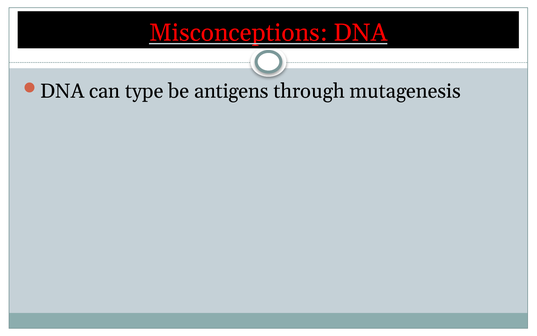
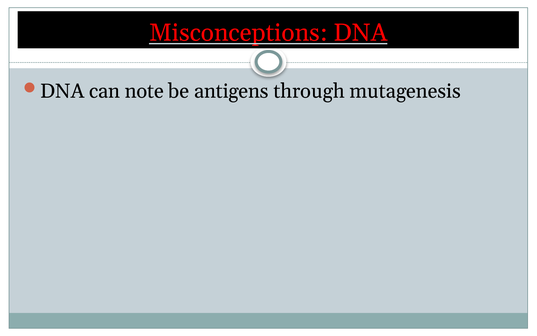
type: type -> note
